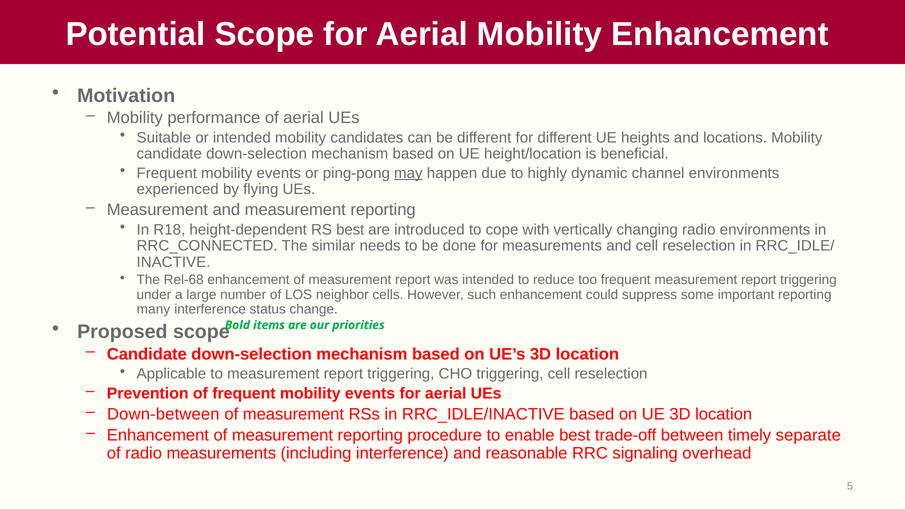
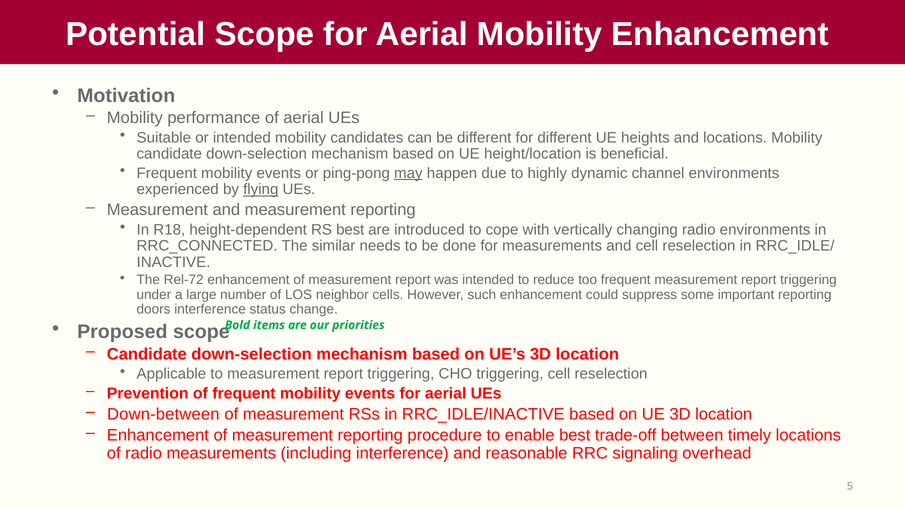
flying underline: none -> present
Rel-68: Rel-68 -> Rel-72
many: many -> doors
timely separate: separate -> locations
